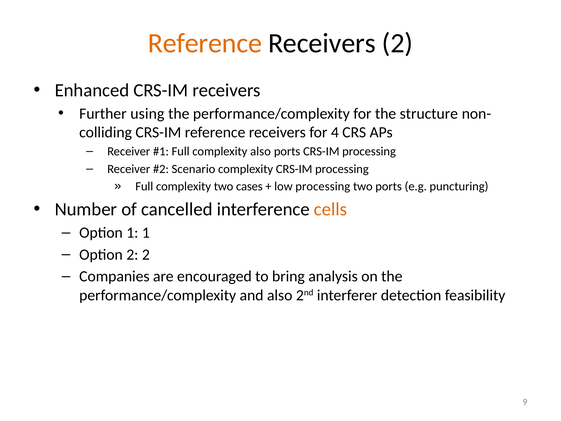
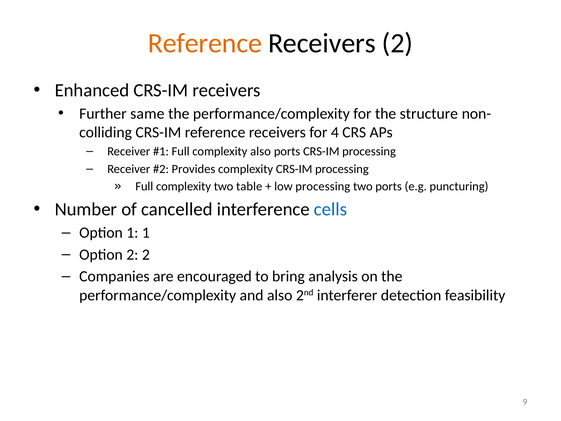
using: using -> same
Scenario: Scenario -> Provides
cases: cases -> table
cells colour: orange -> blue
